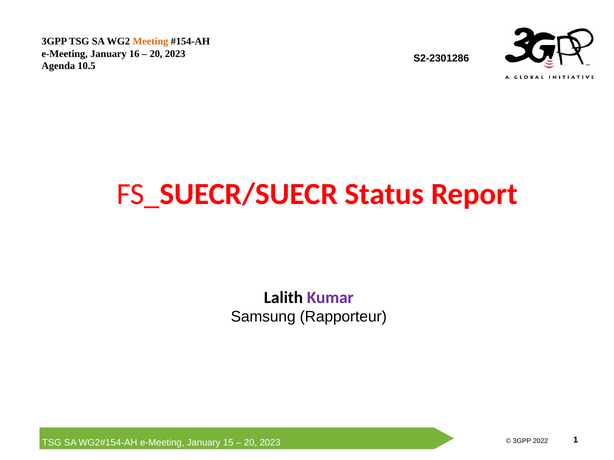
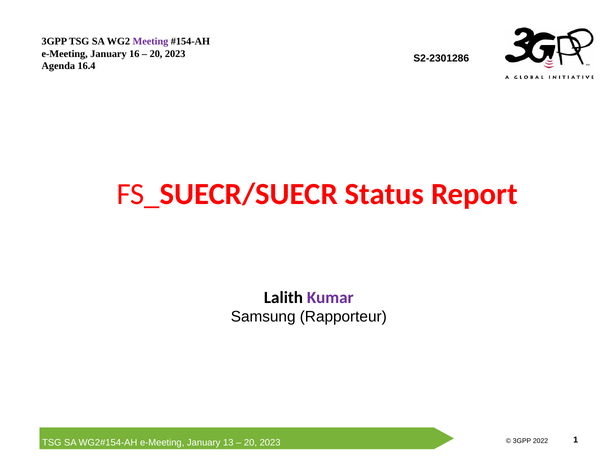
Meeting colour: orange -> purple
10.5: 10.5 -> 16.4
15: 15 -> 13
